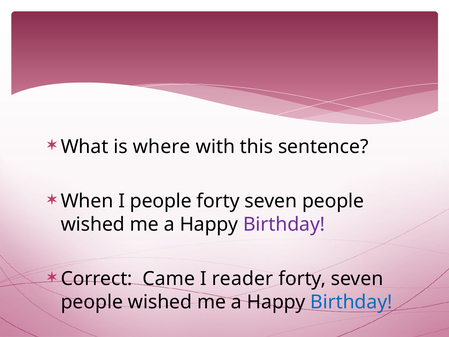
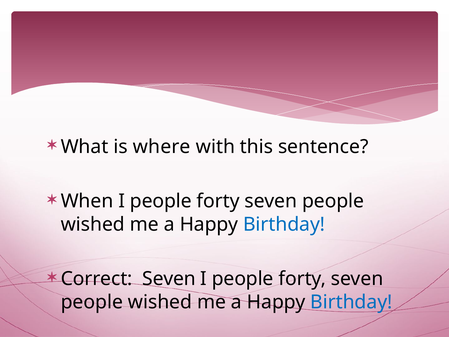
Birthday at (284, 224) colour: purple -> blue
Correct Came: Came -> Seven
reader at (243, 279): reader -> people
